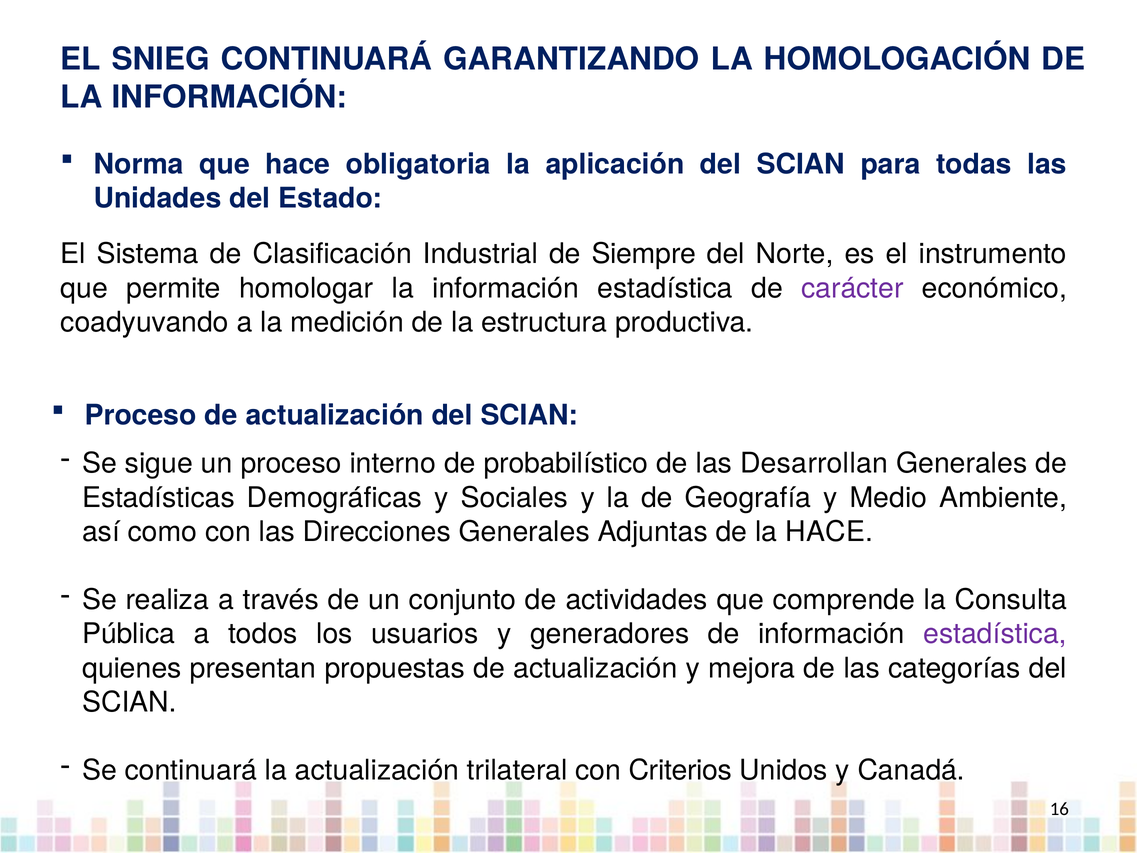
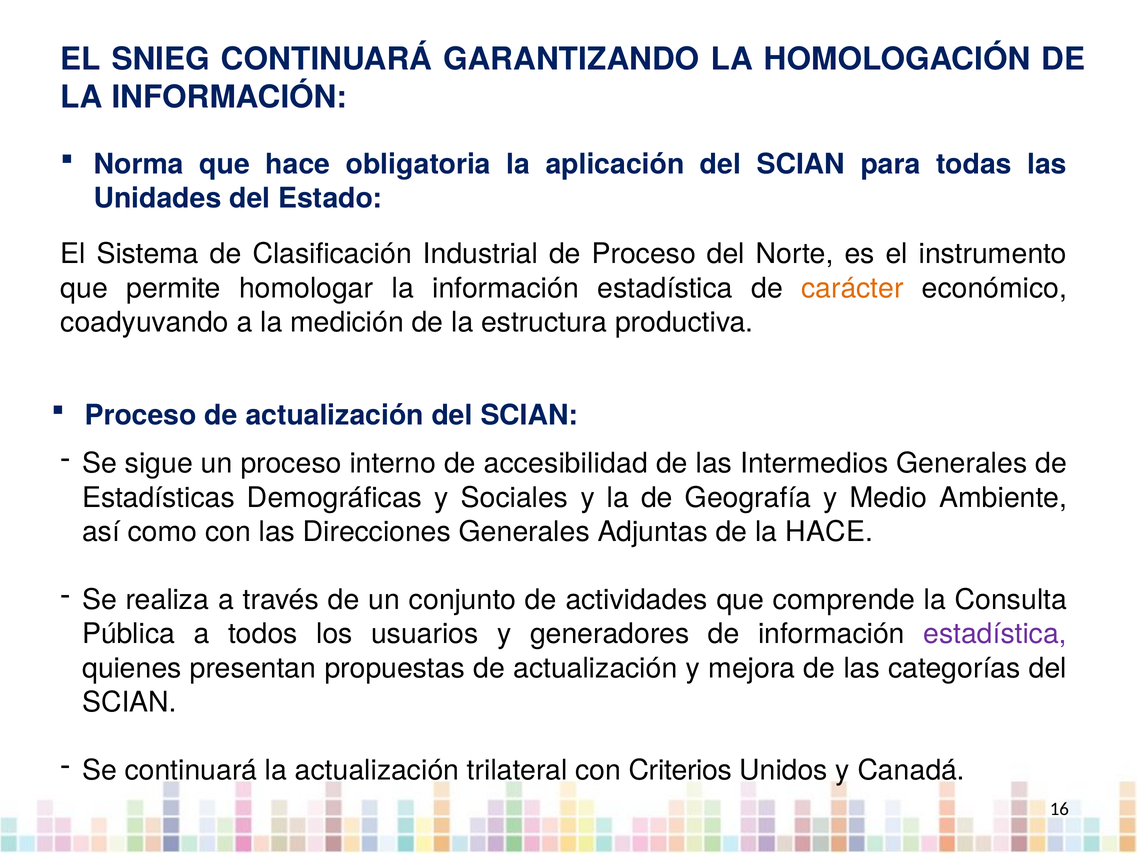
de Siempre: Siempre -> Proceso
carácter colour: purple -> orange
probabilístico: probabilístico -> accesibilidad
Desarrollan: Desarrollan -> Intermedios
